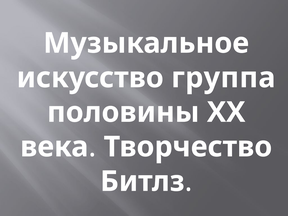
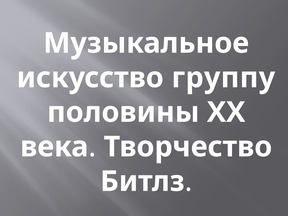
группа: группа -> группу
